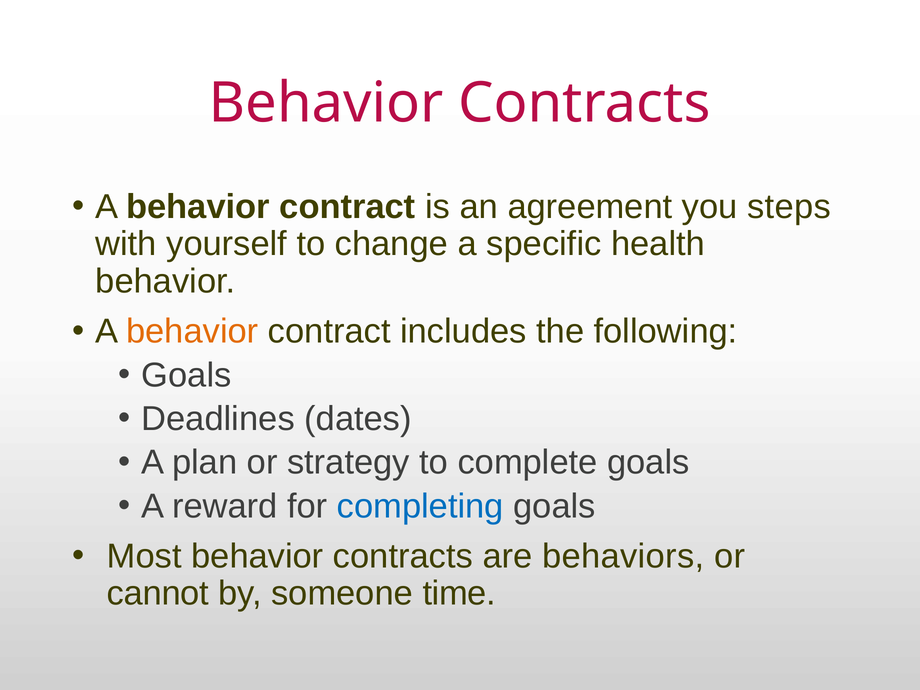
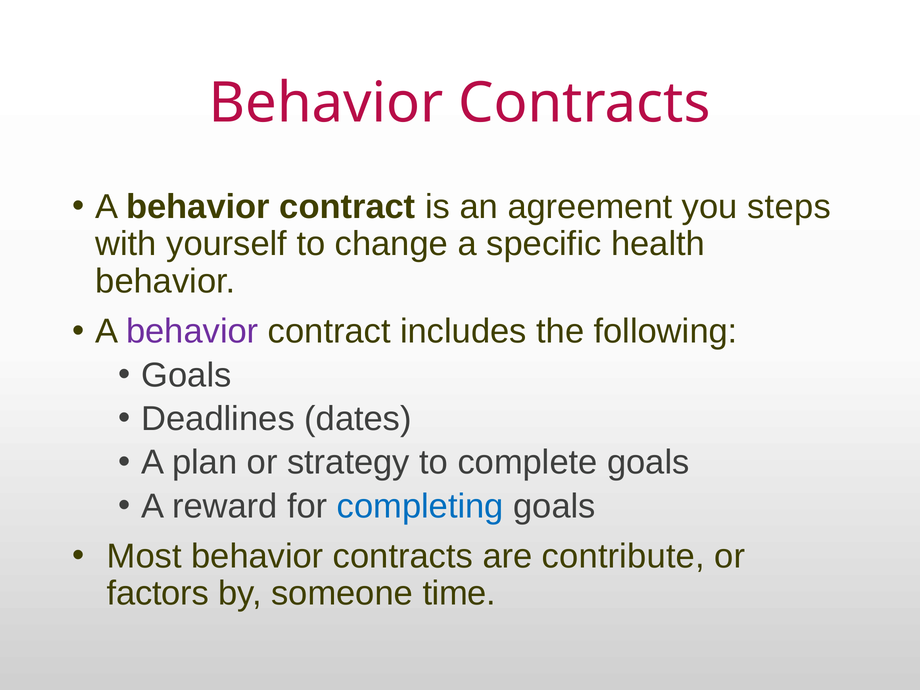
behavior at (192, 331) colour: orange -> purple
behaviors: behaviors -> contribute
cannot: cannot -> factors
